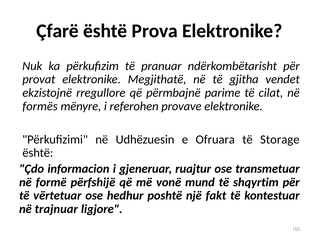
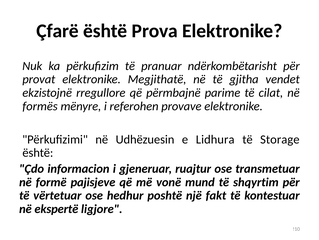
Ofruara: Ofruara -> Lidhura
përfshijë: përfshijë -> pajisjeve
trajnuar: trajnuar -> ekspertë
